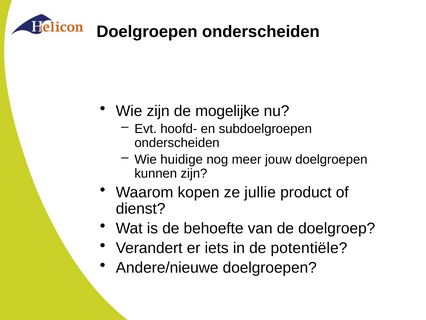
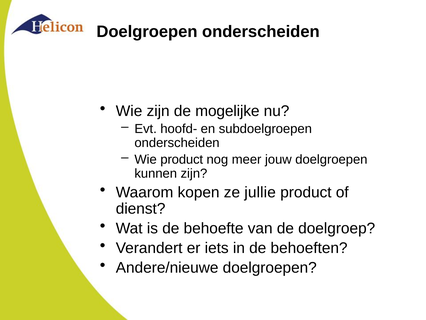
Wie huidige: huidige -> product
potentiële: potentiële -> behoeften
